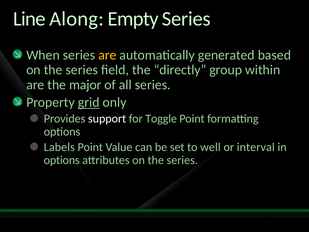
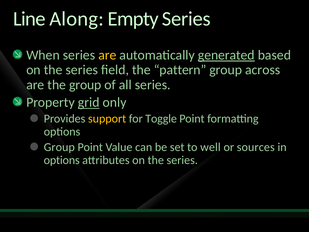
generated underline: none -> present
directly: directly -> pattern
within: within -> across
the major: major -> group
support colour: white -> yellow
Labels at (59, 147): Labels -> Group
interval: interval -> sources
